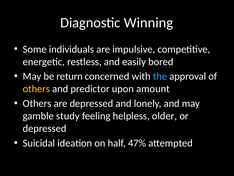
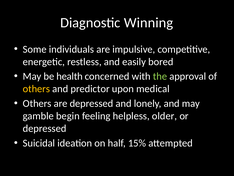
return: return -> health
the colour: light blue -> light green
amount: amount -> medical
study: study -> begin
47%: 47% -> 15%
